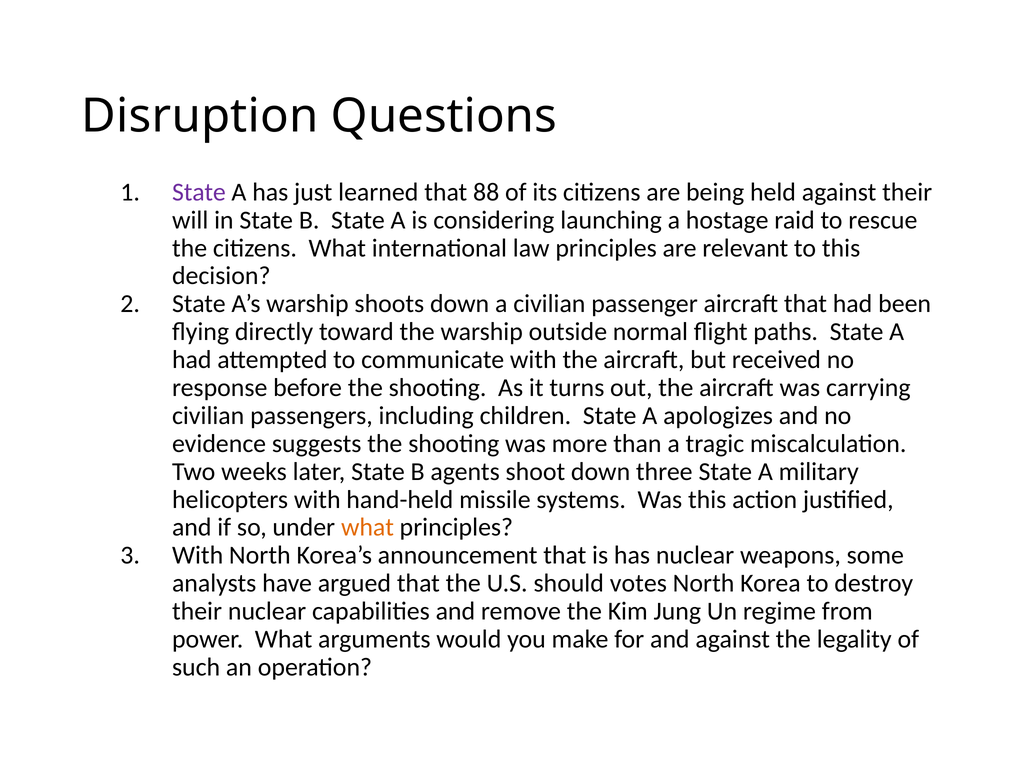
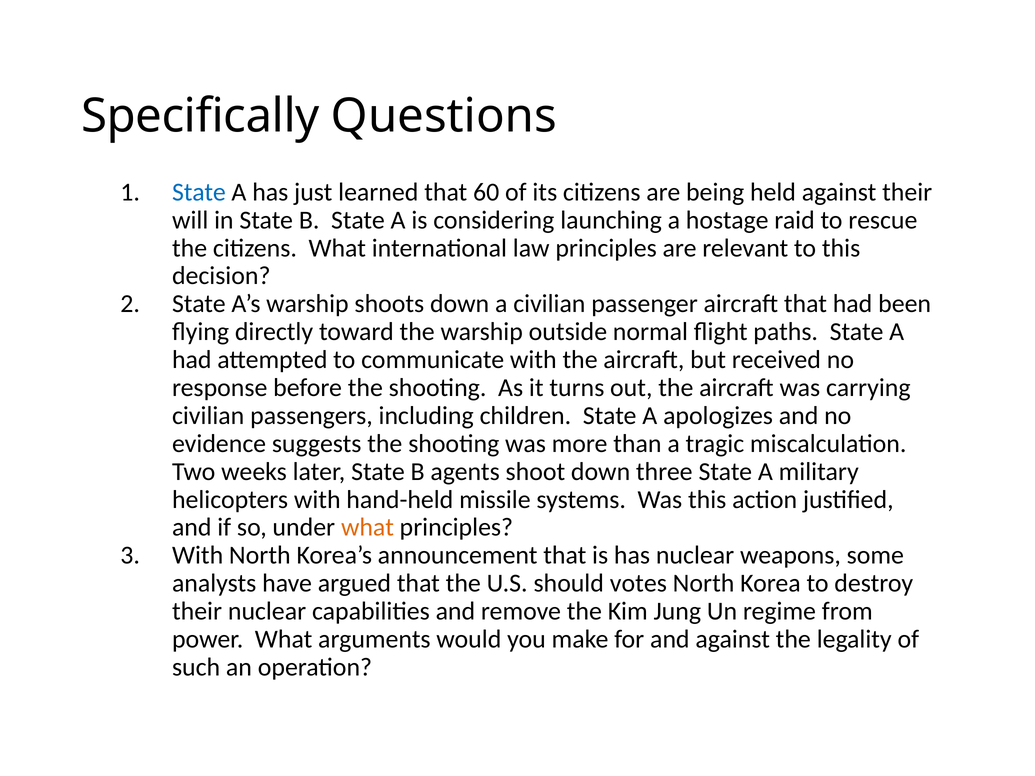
Disruption: Disruption -> Specifically
State at (199, 192) colour: purple -> blue
88: 88 -> 60
